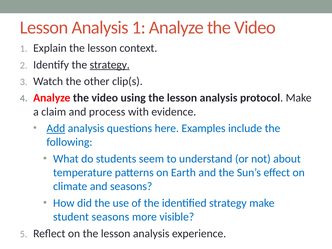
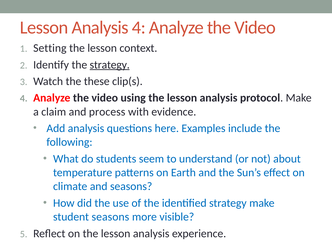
Analysis 1: 1 -> 4
Explain: Explain -> Setting
other: other -> these
Add underline: present -> none
